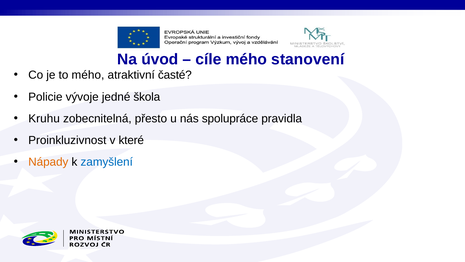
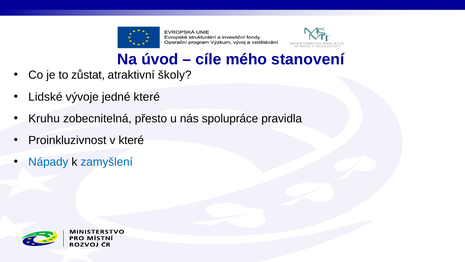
to mého: mého -> zůstat
časté: časté -> školy
Policie: Policie -> Lidské
jedné škola: škola -> které
Nápady colour: orange -> blue
